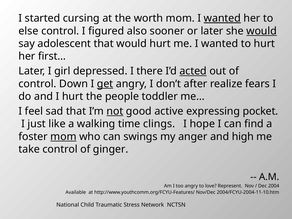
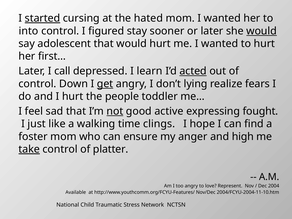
started underline: none -> present
worth: worth -> hated
wanted at (222, 18) underline: present -> none
else: else -> into
also: also -> stay
girl: girl -> call
there: there -> learn
after: after -> lying
pocket: pocket -> fought
mom at (63, 137) underline: present -> none
swings: swings -> ensure
take underline: none -> present
ginger: ginger -> platter
